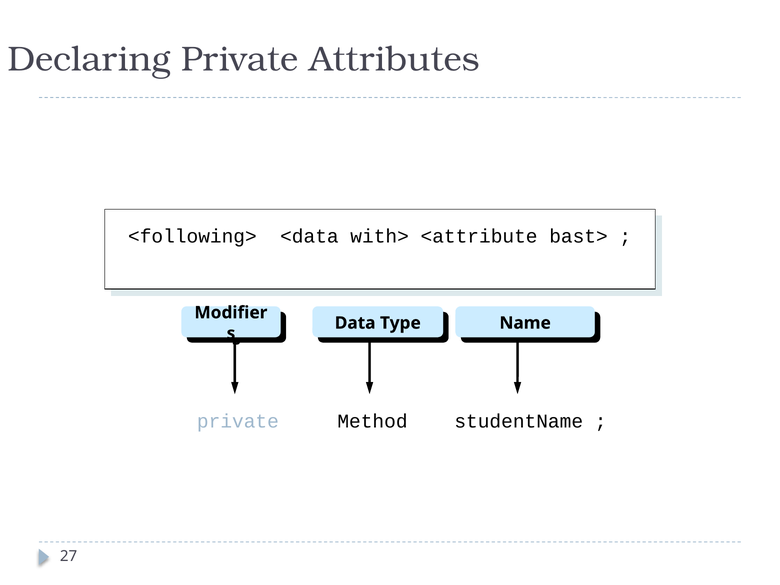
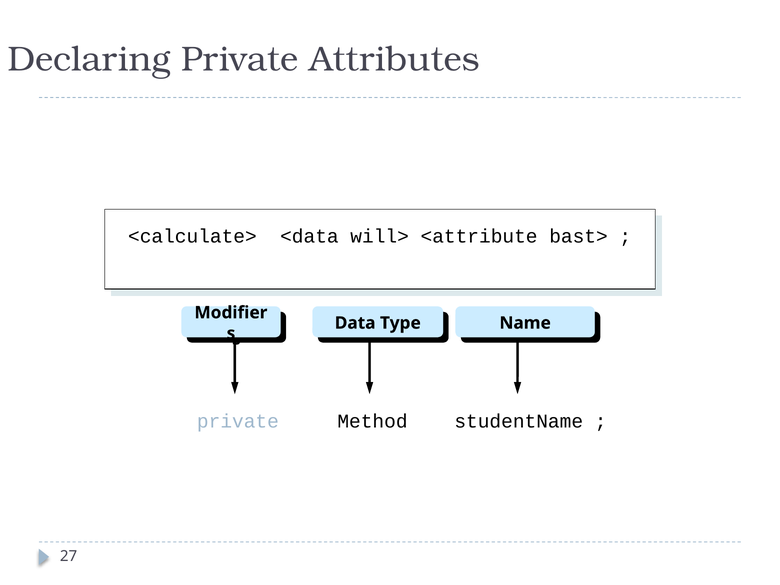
<following>: <following> -> <calculate>
with>: with> -> will>
